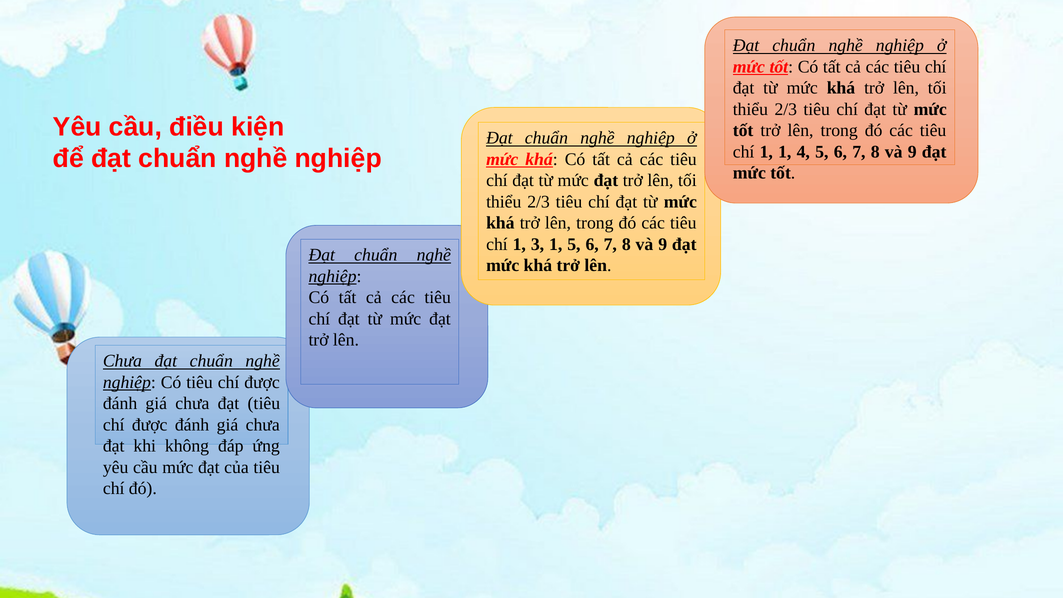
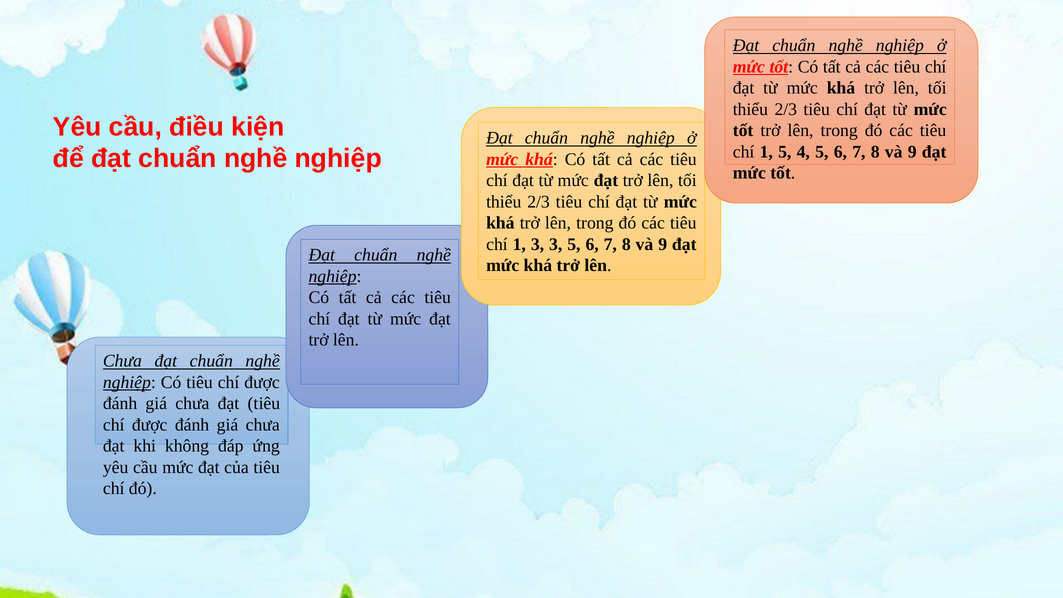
1 1: 1 -> 5
3 1: 1 -> 3
